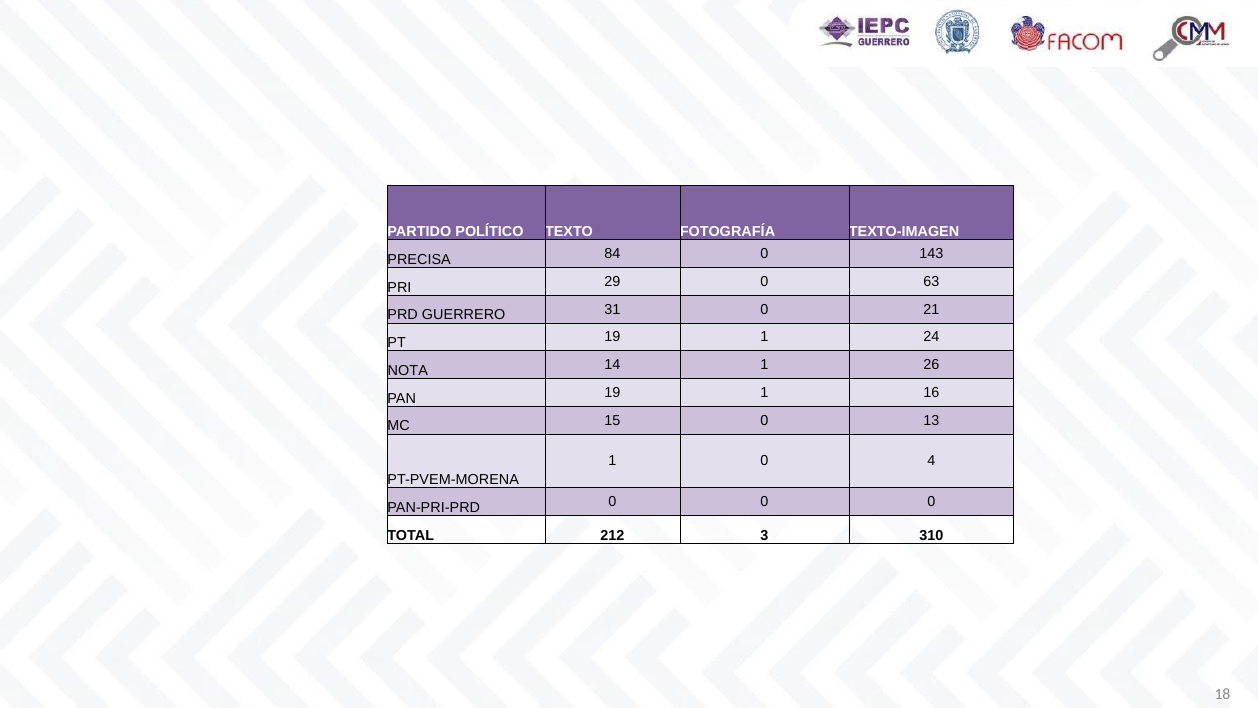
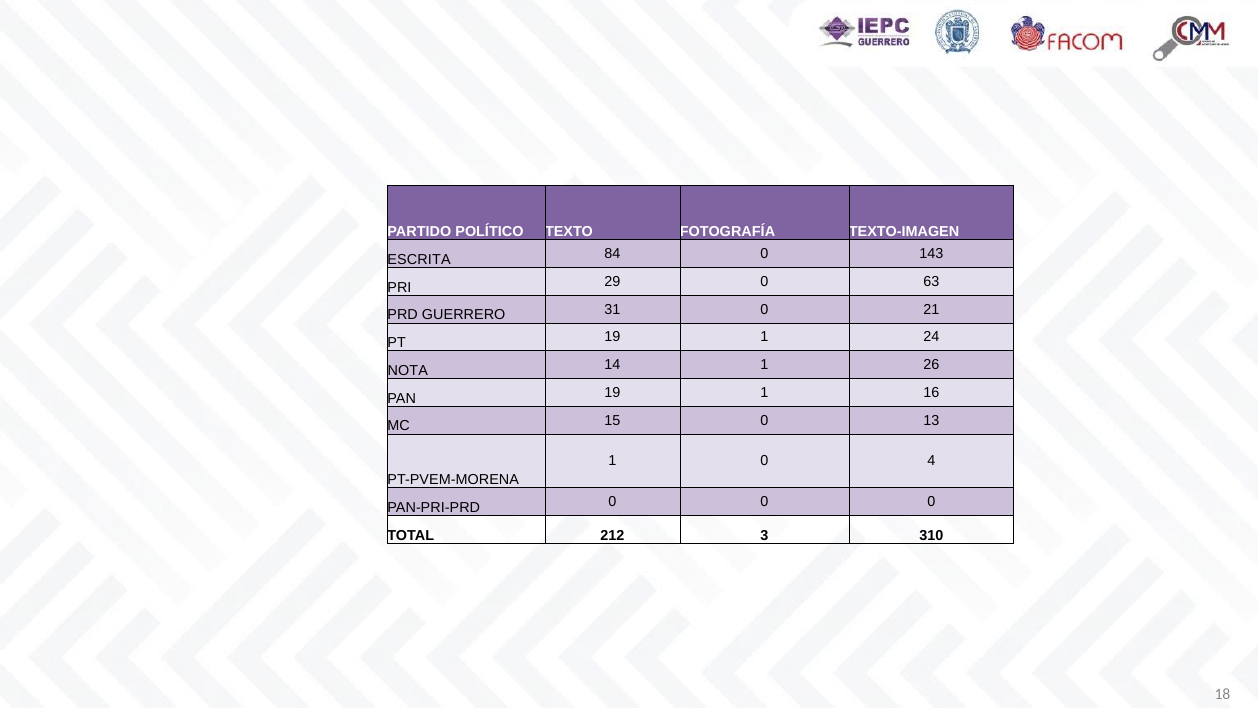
PRECISA: PRECISA -> ESCRITA
